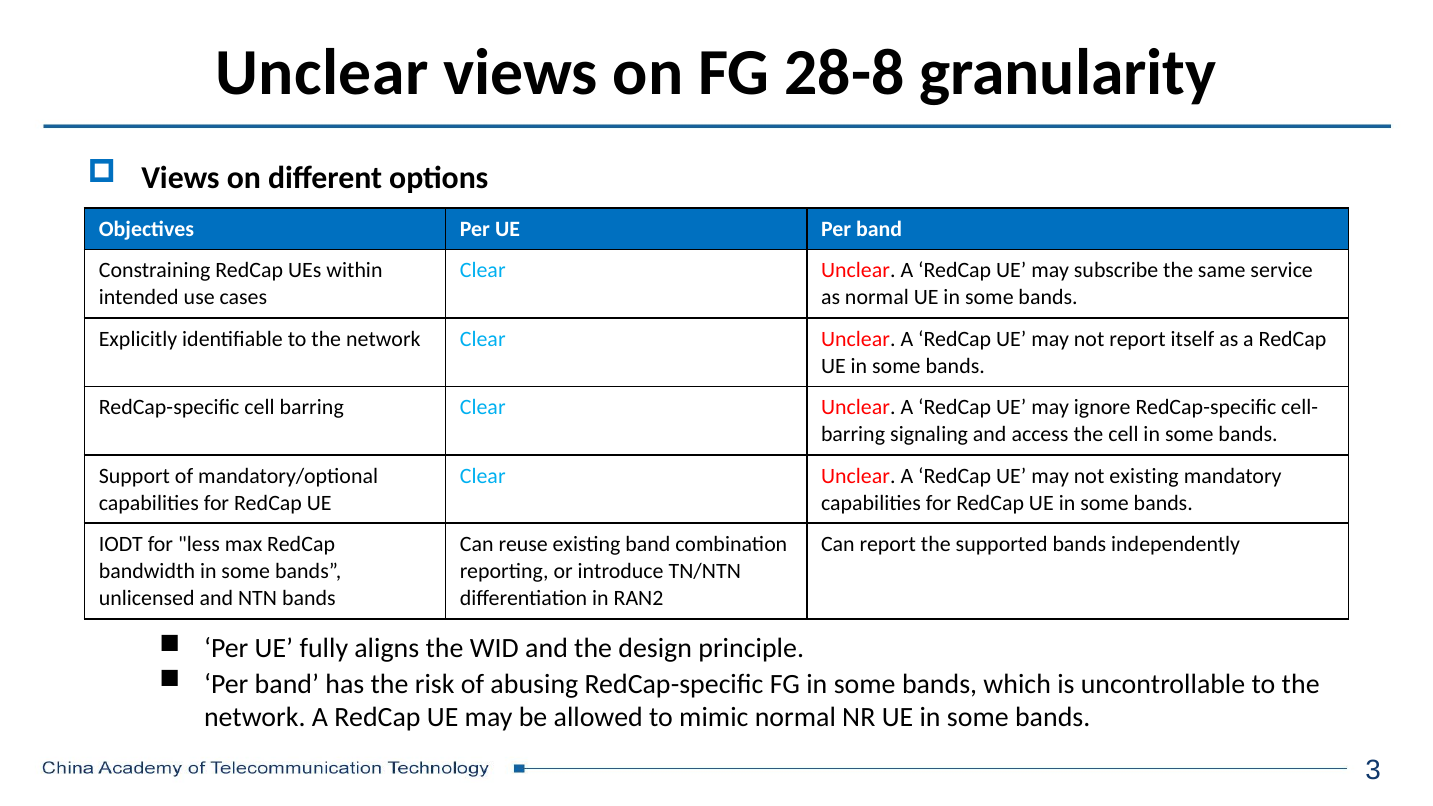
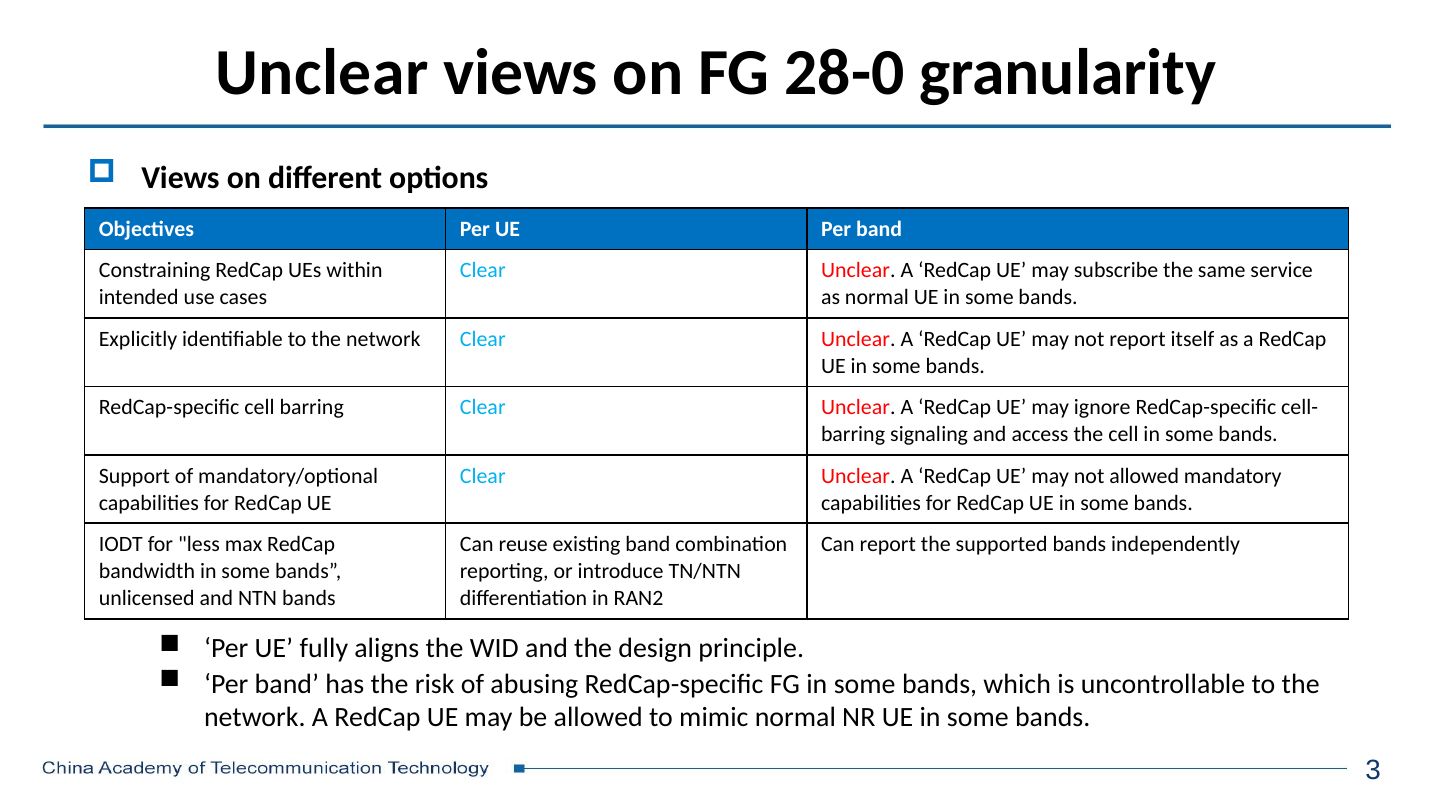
28-8: 28-8 -> 28-0
not existing: existing -> allowed
